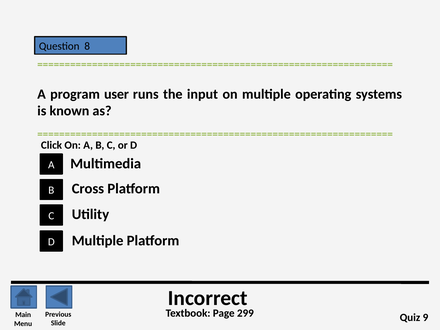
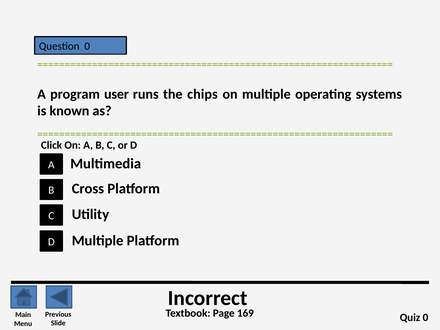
Question 8: 8 -> 0
input: input -> chips
299: 299 -> 169
Quiz 9: 9 -> 0
